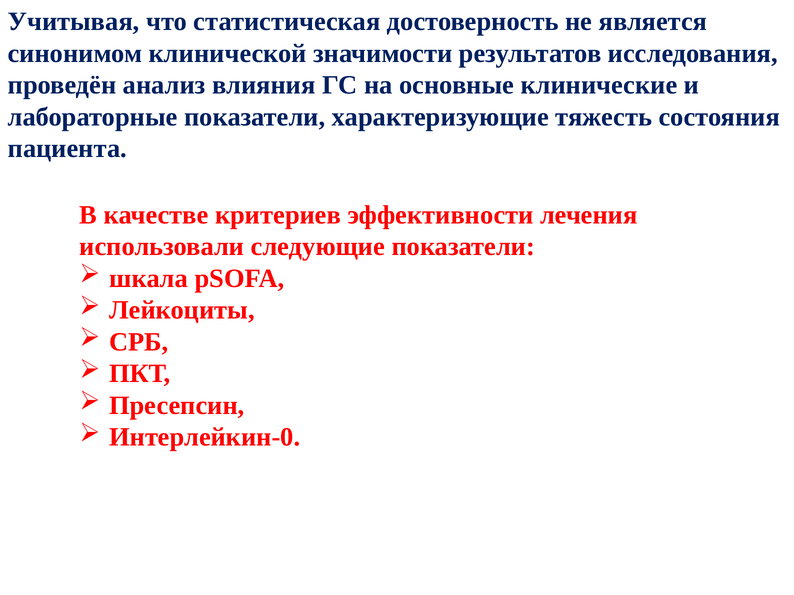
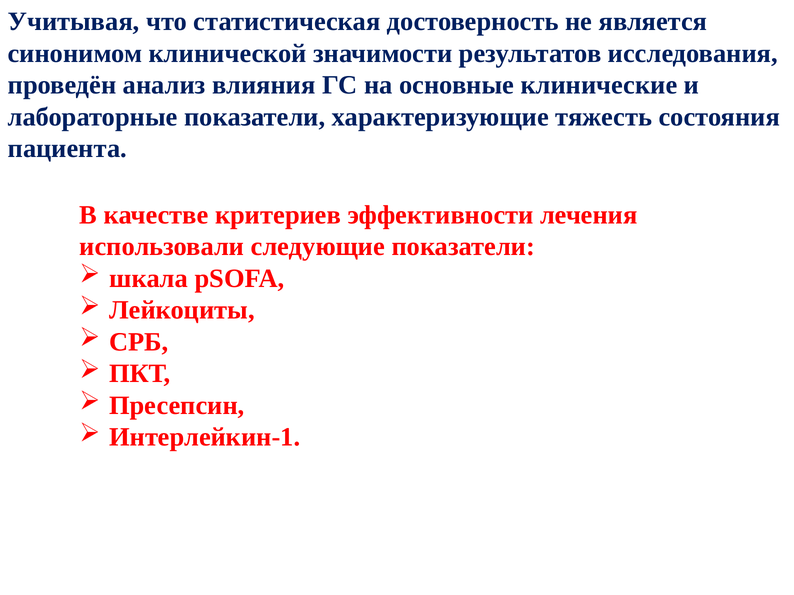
Интерлейкин-0: Интерлейкин-0 -> Интерлейкин-1
